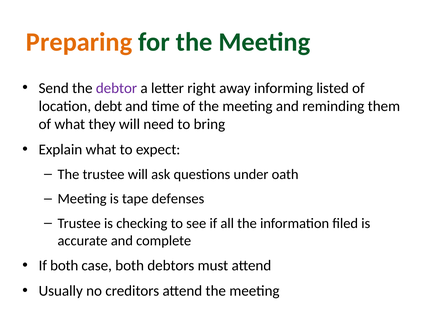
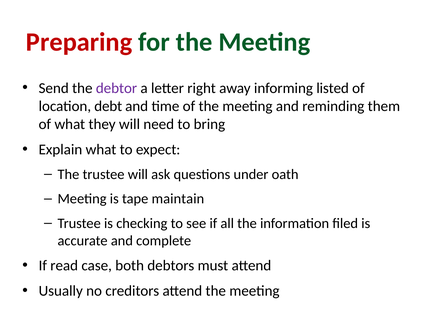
Preparing colour: orange -> red
defenses: defenses -> maintain
If both: both -> read
